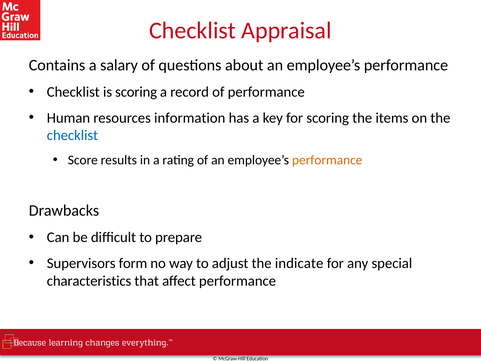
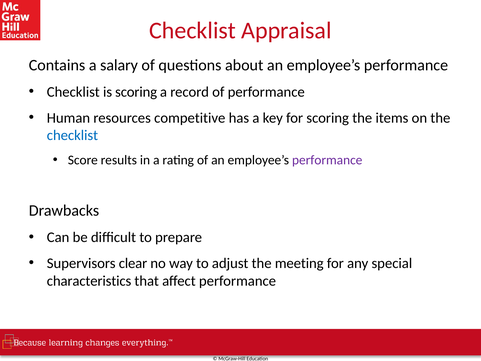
information: information -> competitive
performance at (327, 160) colour: orange -> purple
form: form -> clear
indicate: indicate -> meeting
